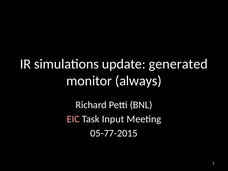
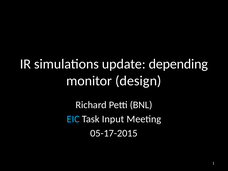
generated: generated -> depending
always: always -> design
EIC colour: pink -> light blue
05-77-2015: 05-77-2015 -> 05-17-2015
